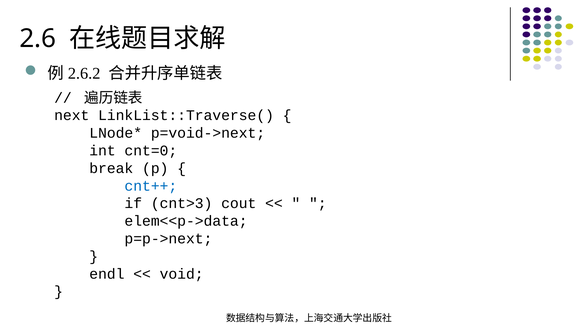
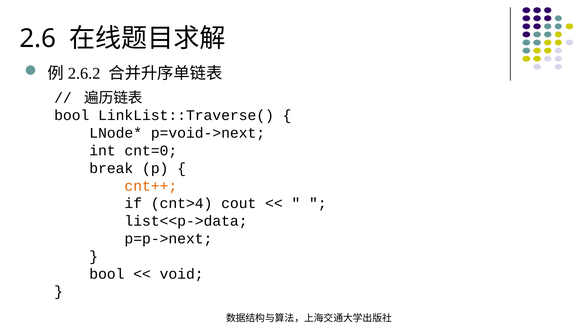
next at (72, 115): next -> bool
cnt++ colour: blue -> orange
cnt>3: cnt>3 -> cnt>4
elem<<p->data: elem<<p->data -> list<<p->data
endl at (107, 274): endl -> bool
